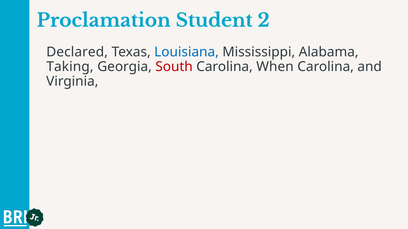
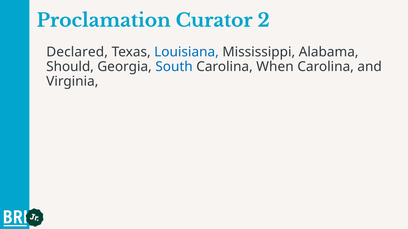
Student: Student -> Curator
Taking: Taking -> Should
South colour: red -> blue
